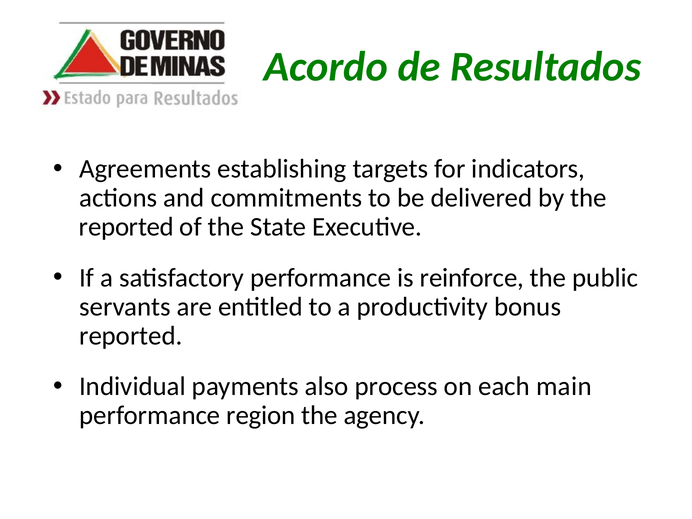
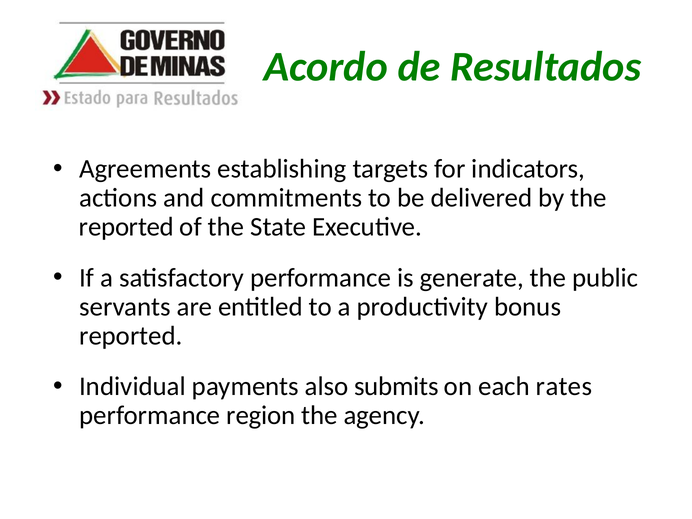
reinforce: reinforce -> generate
process: process -> submits
main: main -> rates
